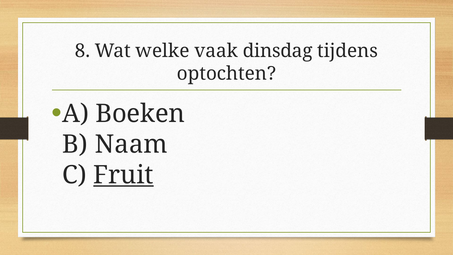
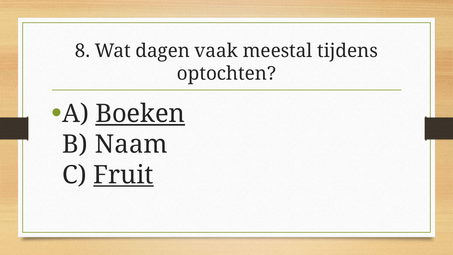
welke: welke -> dagen
dinsdag: dinsdag -> meestal
Boeken underline: none -> present
